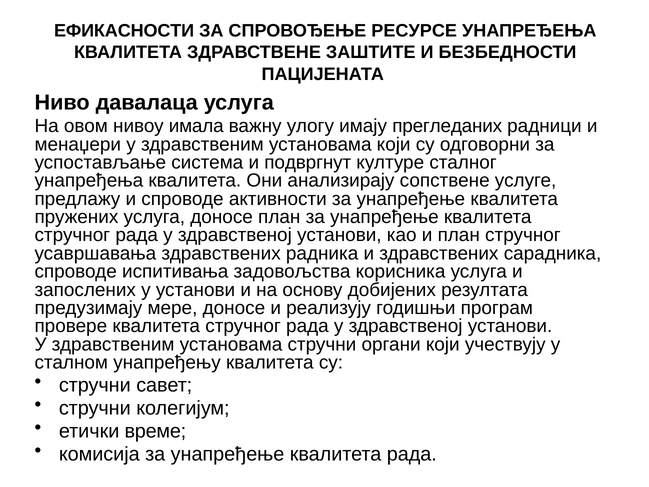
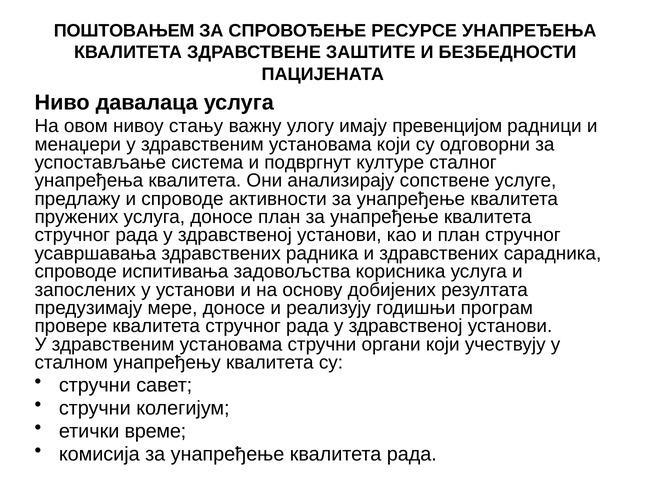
ЕФИКАСНОСТИ: ЕФИКАСНОСТИ -> ПОШТОВАЊЕМ
имала: имала -> стању
прегледаних: прегледаних -> превенцијом
